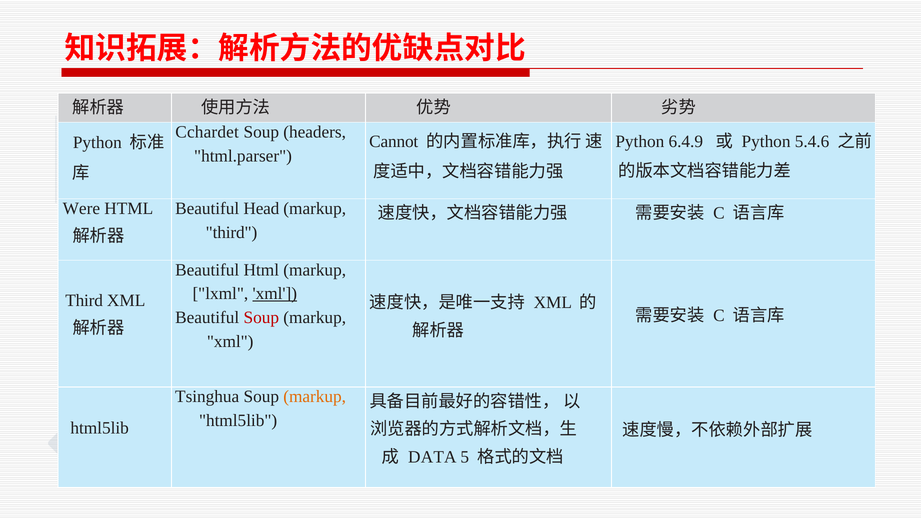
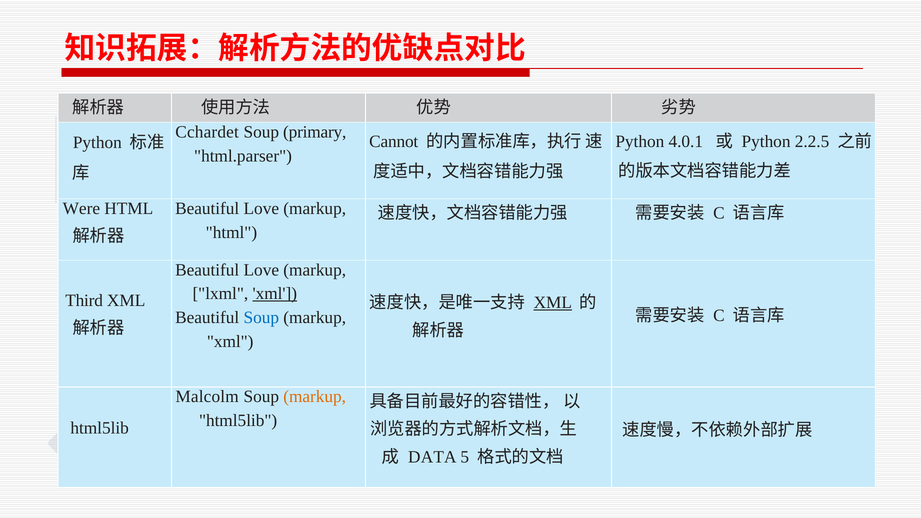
headers: headers -> primary
6.4.9: 6.4.9 -> 4.0.1
5.4.6: 5.4.6 -> 2.2.5
Head at (261, 209): Head -> Love
third at (232, 232): third -> html
Html at (261, 270): Html -> Love
XML at (553, 303) underline: none -> present
Soup at (261, 318) colour: red -> blue
Tsinghua: Tsinghua -> Malcolm
